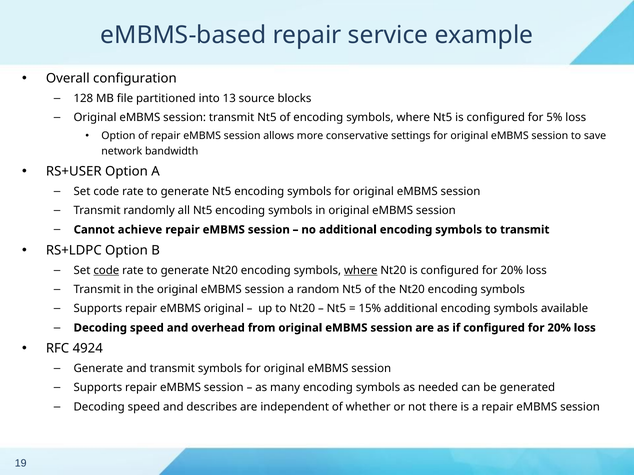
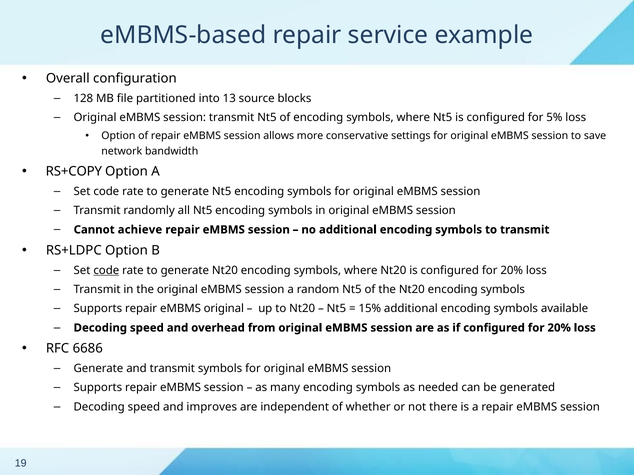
RS+USER: RS+USER -> RS+COPY
where at (361, 271) underline: present -> none
4924: 4924 -> 6686
describes: describes -> improves
